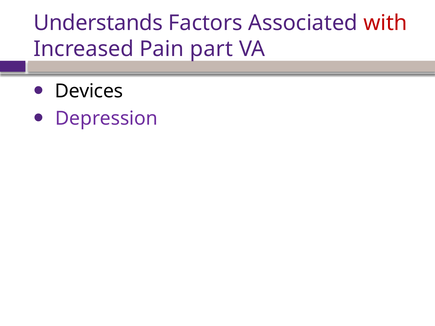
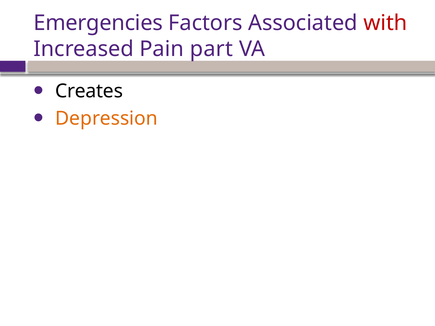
Understands: Understands -> Emergencies
Devices: Devices -> Creates
Depression colour: purple -> orange
